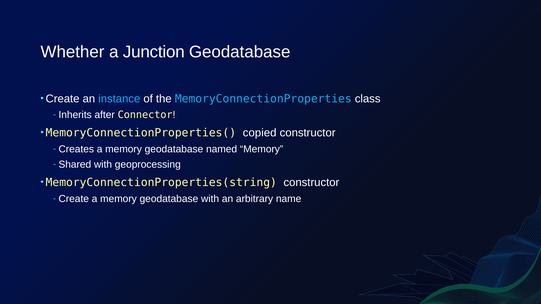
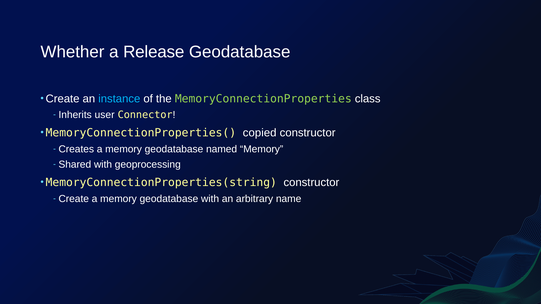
Junction: Junction -> Release
MemoryConnectionProperties colour: light blue -> light green
after: after -> user
